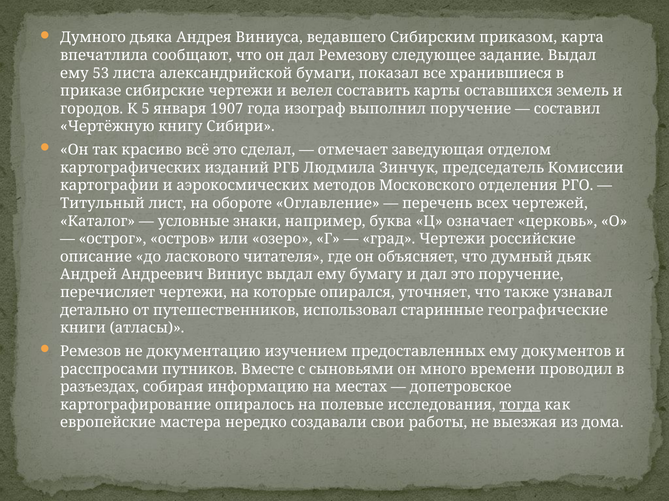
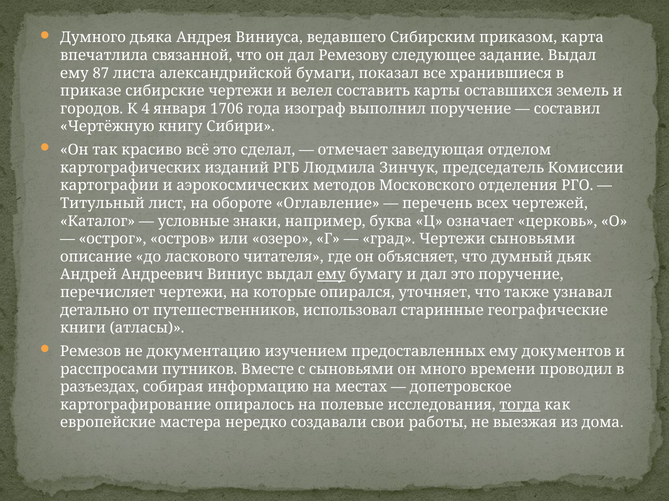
сообщают: сообщают -> связанной
53: 53 -> 87
5: 5 -> 4
1907: 1907 -> 1706
Чертежи российские: российские -> сыновьями
ему at (331, 275) underline: none -> present
